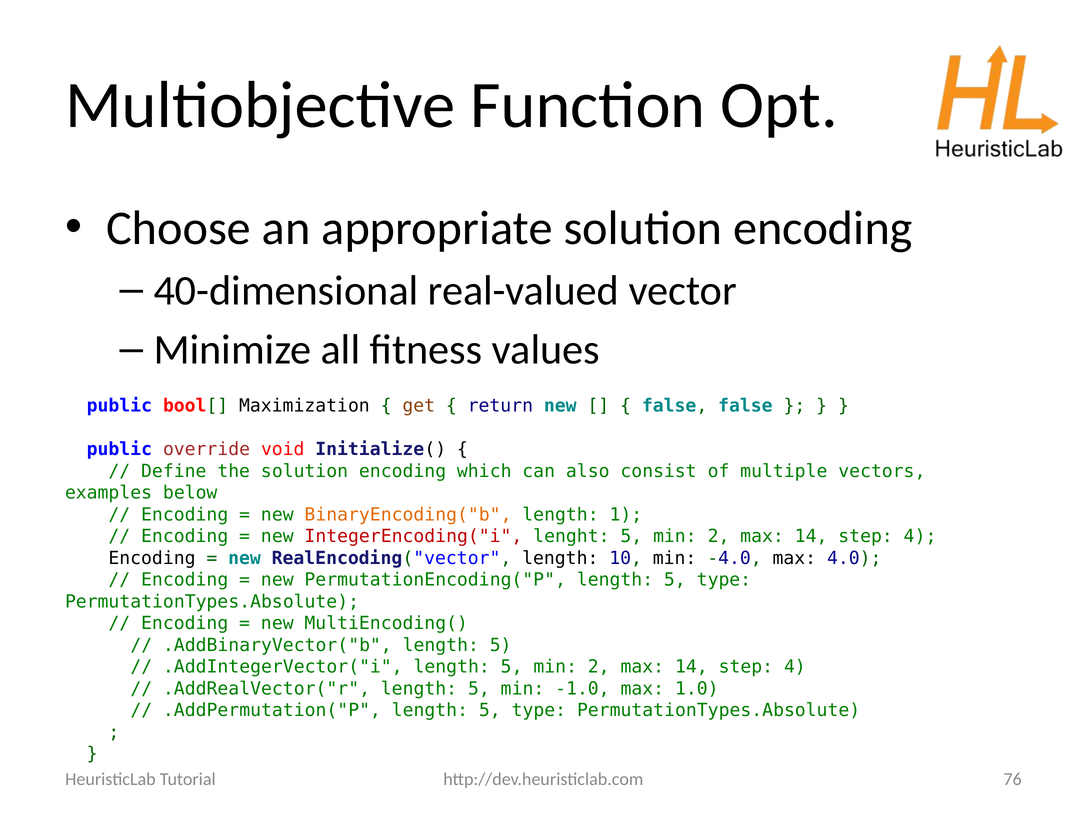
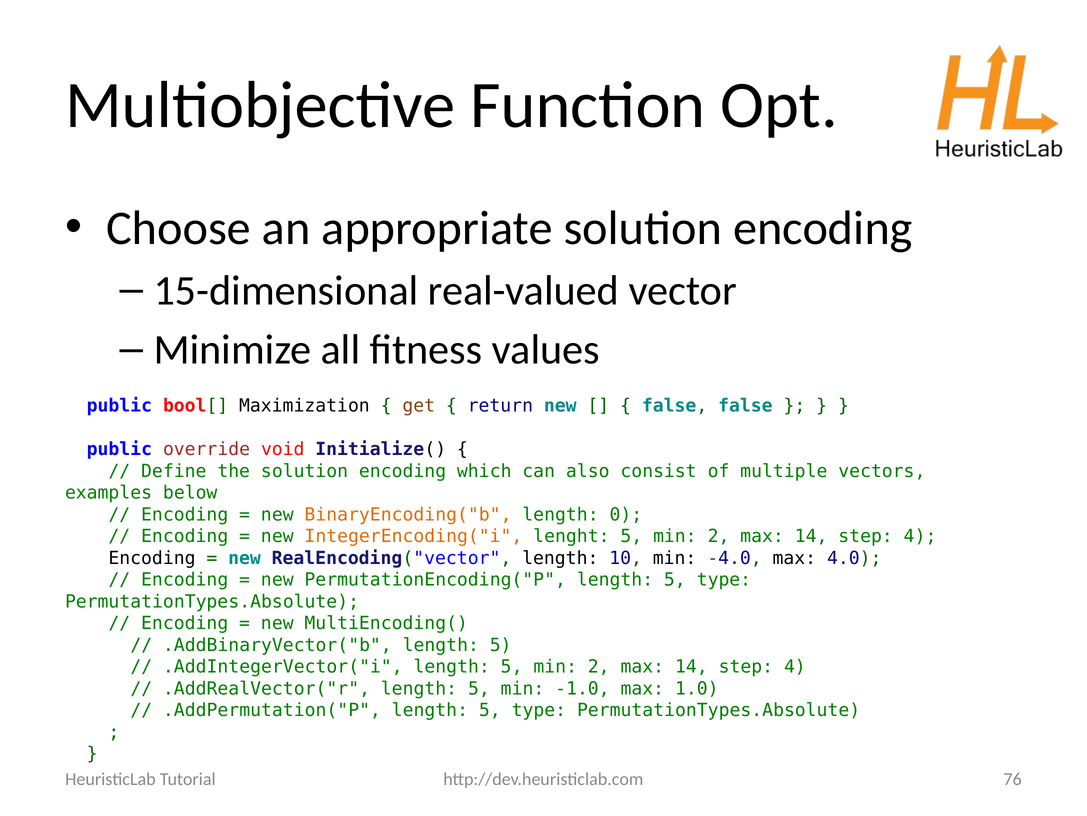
40-dimensional: 40-dimensional -> 15-dimensional
1: 1 -> 0
IntegerEncoding("i colour: red -> orange
